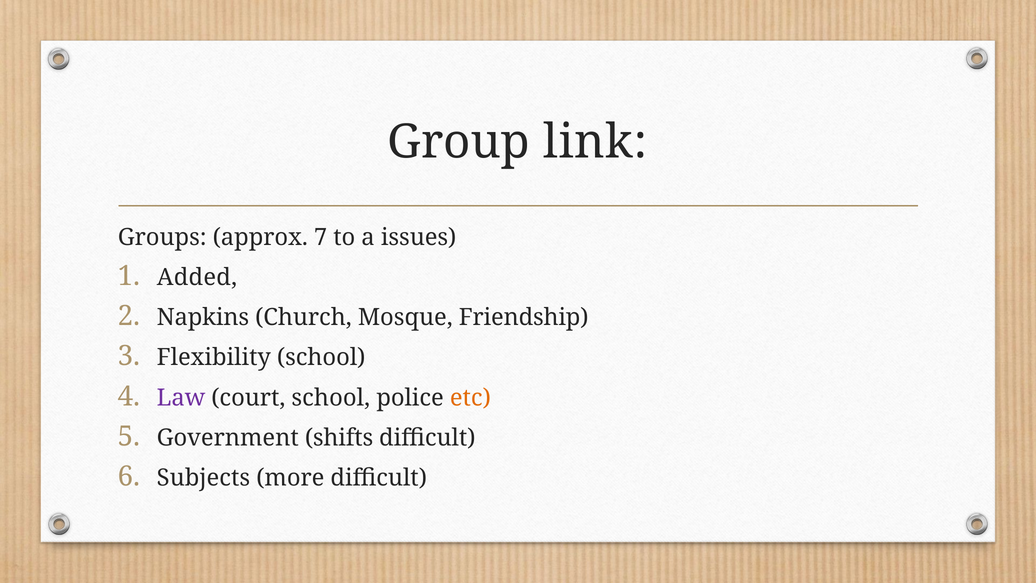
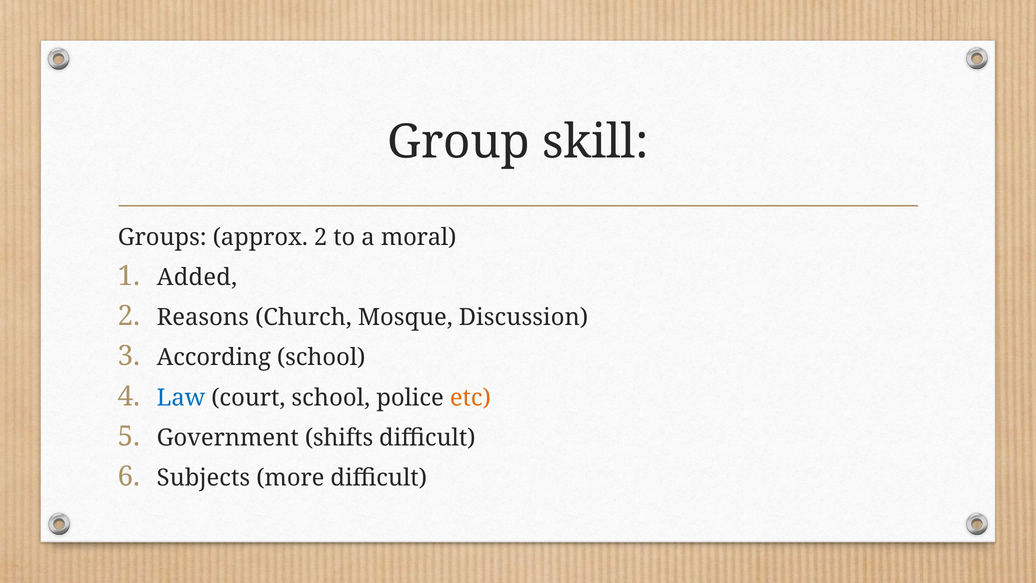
link: link -> skill
approx 7: 7 -> 2
issues: issues -> moral
Napkins: Napkins -> Reasons
Friendship: Friendship -> Discussion
Flexibility: Flexibility -> According
Law colour: purple -> blue
